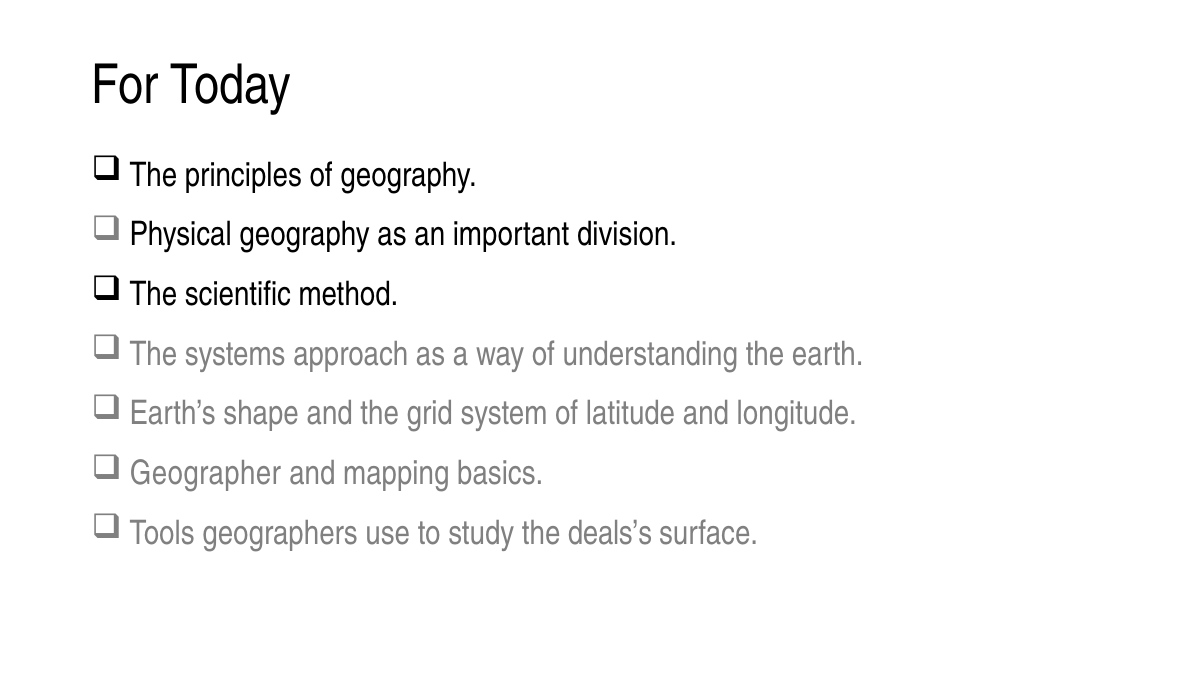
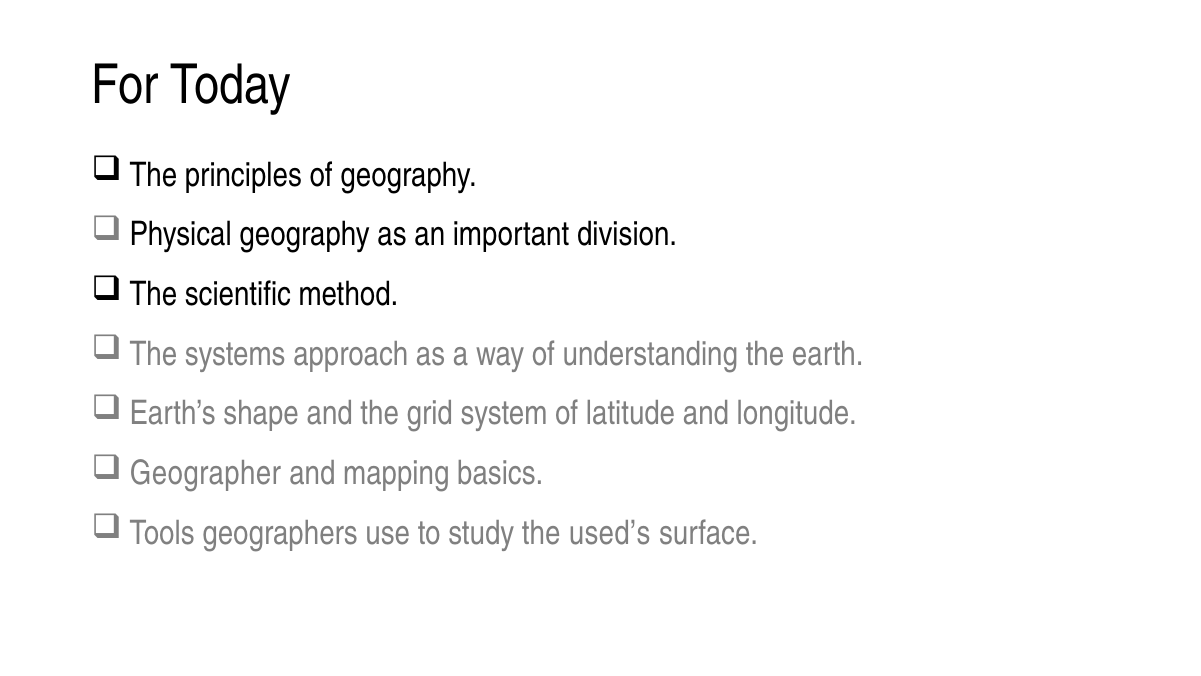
deals’s: deals’s -> used’s
